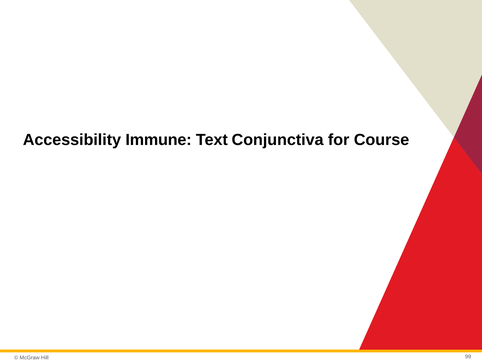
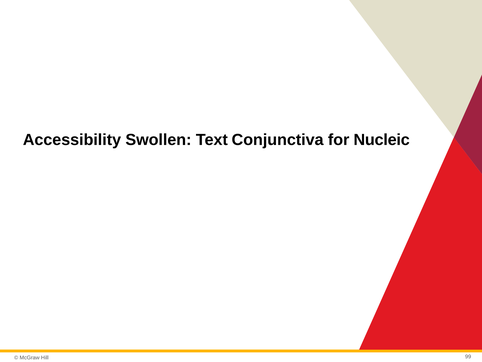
Immune: Immune -> Swollen
Course: Course -> Nucleic
